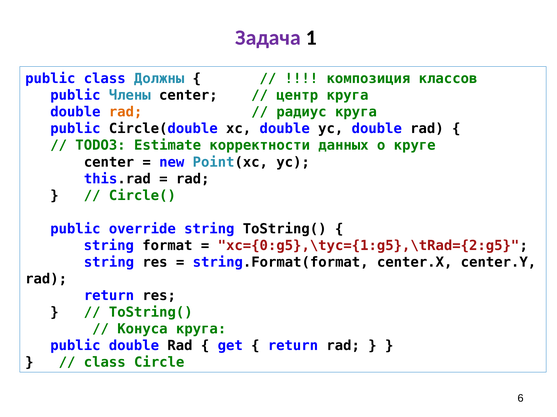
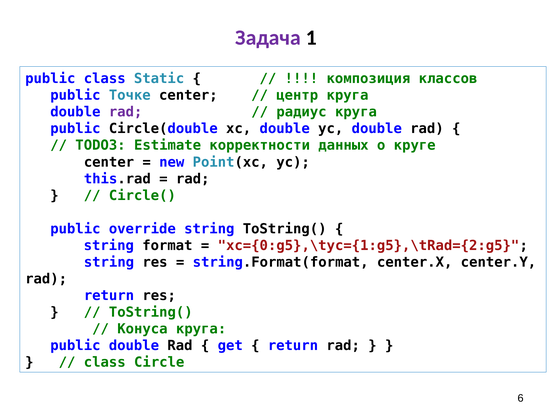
Должны: Должны -> Static
Члены: Члены -> Точке
rad at (126, 112) colour: orange -> purple
